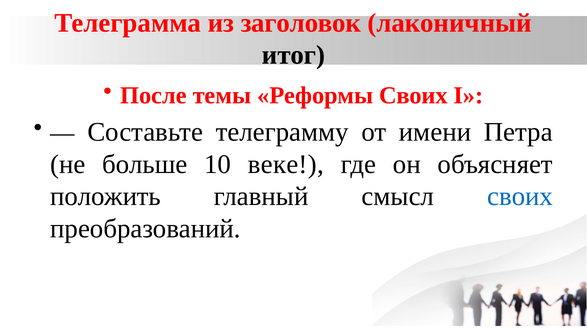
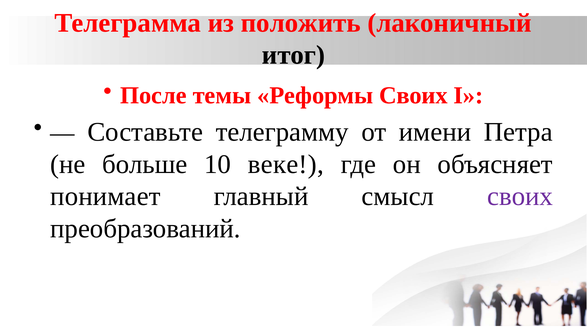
заголовок: заголовок -> положить
положить: положить -> понимает
своих at (520, 196) colour: blue -> purple
